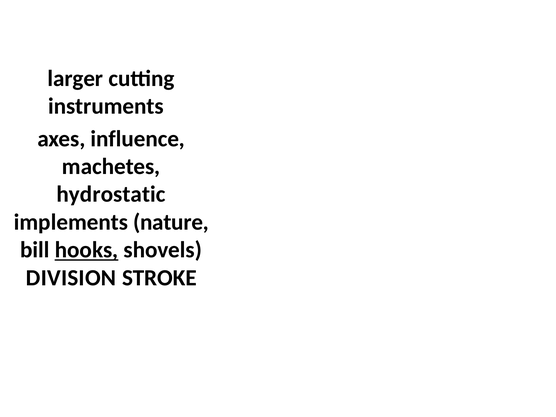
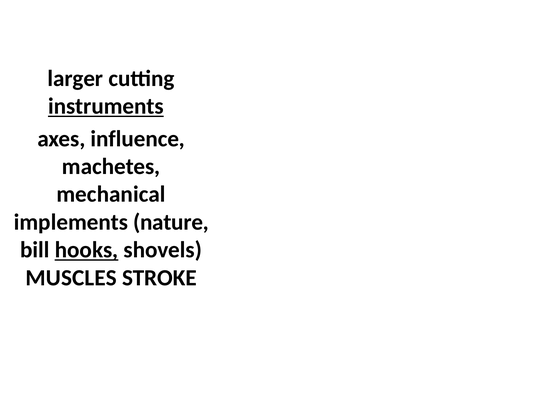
instruments underline: none -> present
hydrostatic: hydrostatic -> mechanical
DIVISION: DIVISION -> MUSCLES
